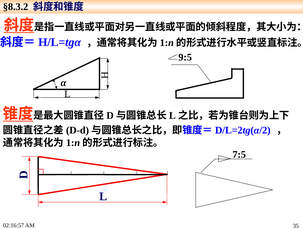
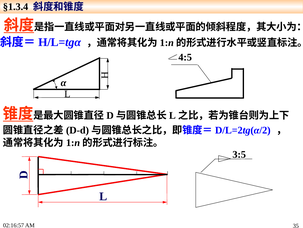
§8.3.2: §8.3.2 -> §1.3.4
9:5: 9:5 -> 4:5
7:5: 7:5 -> 3:5
